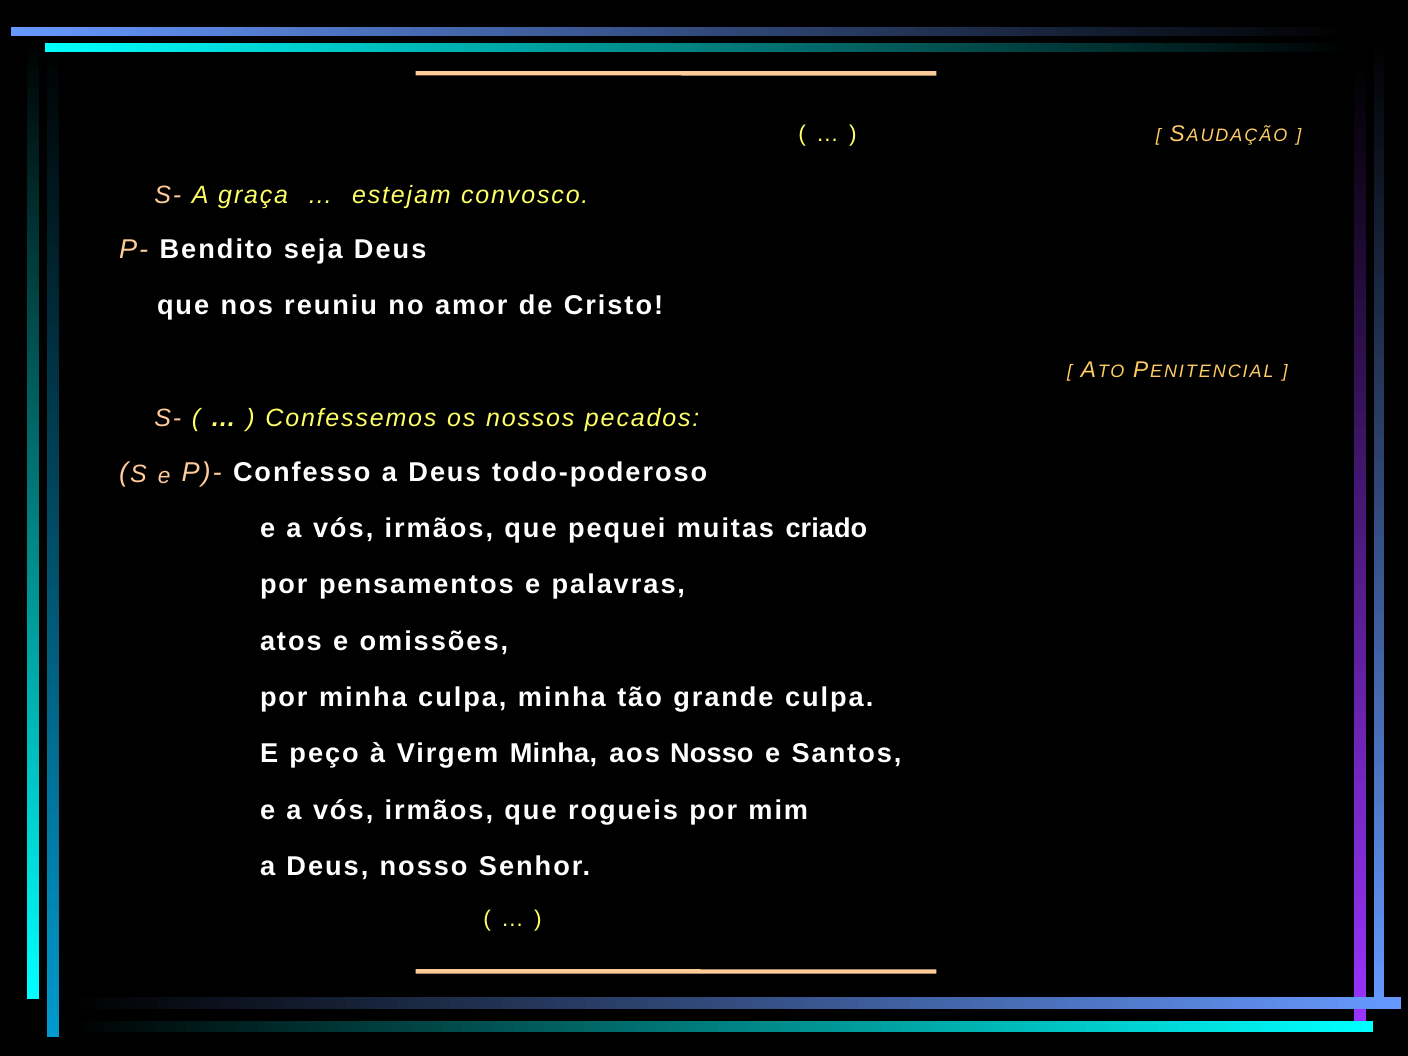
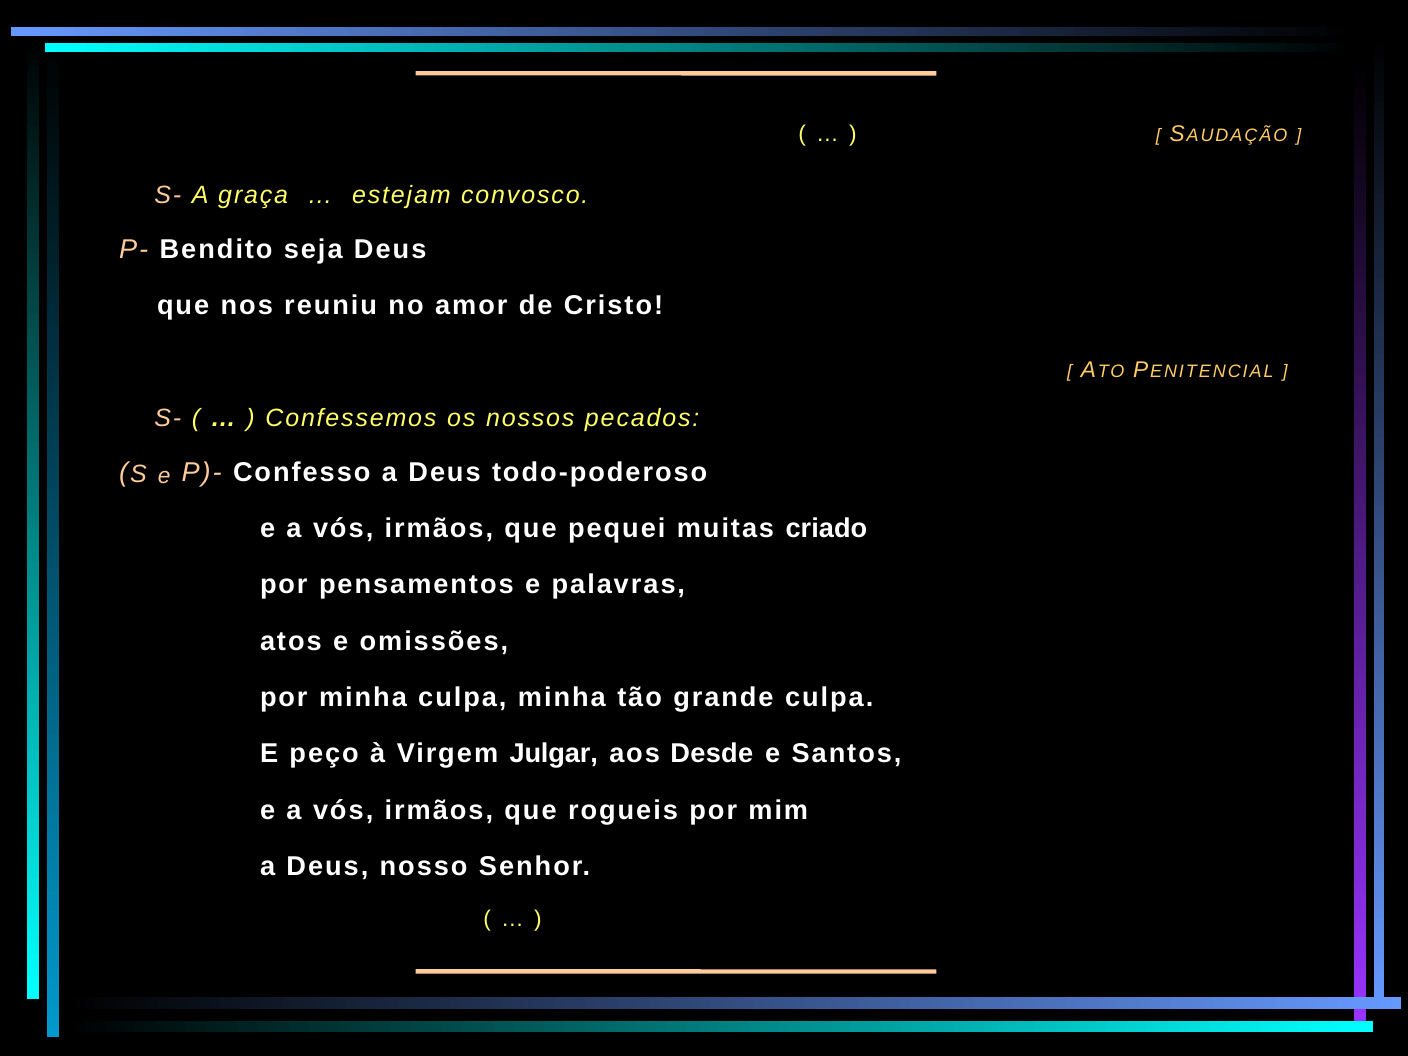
Virgem Minha: Minha -> Julgar
aos Nosso: Nosso -> Desde
